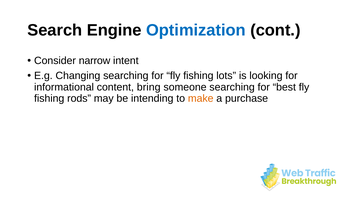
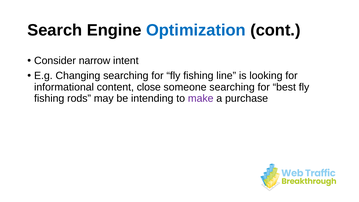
lots: lots -> line
bring: bring -> close
make colour: orange -> purple
